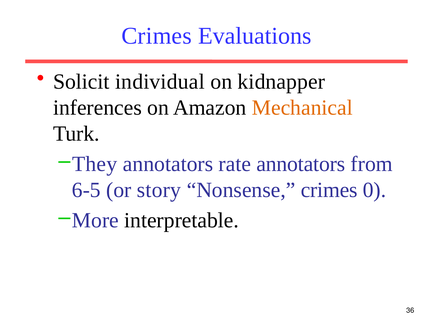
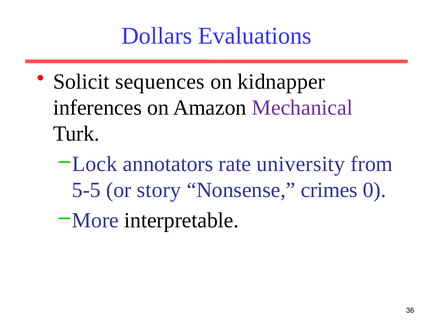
Crimes at (157, 36): Crimes -> Dollars
individual: individual -> sequences
Mechanical colour: orange -> purple
They: They -> Lock
rate annotators: annotators -> university
6-5: 6-5 -> 5-5
